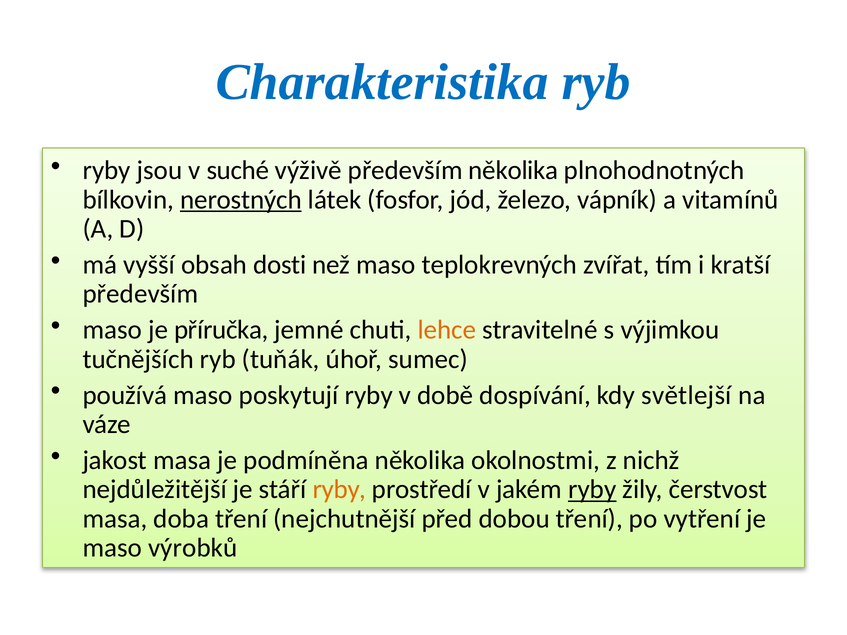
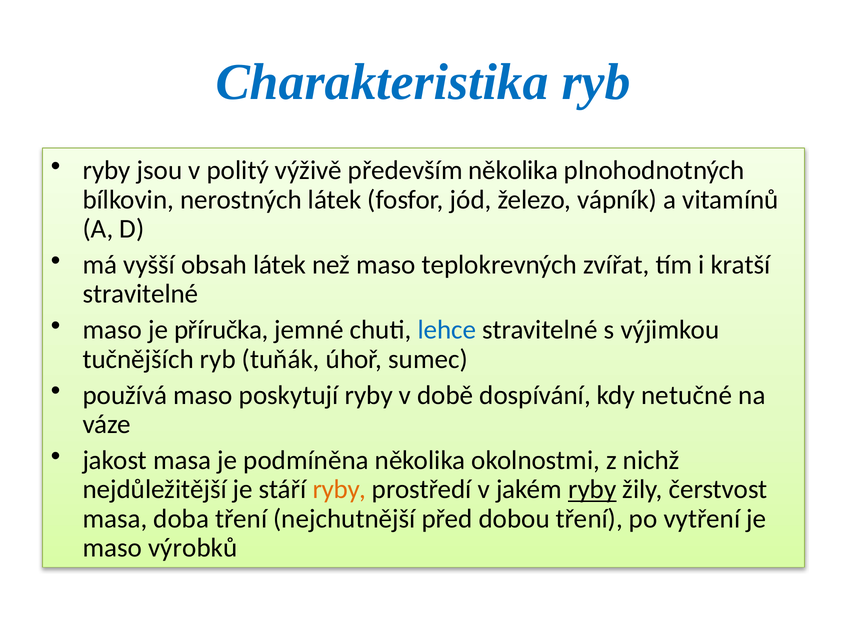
suché: suché -> politý
nerostných underline: present -> none
obsah dosti: dosti -> látek
především at (140, 294): především -> stravitelné
lehce colour: orange -> blue
světlejší: světlejší -> netučné
